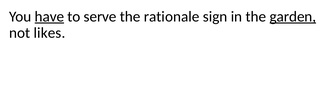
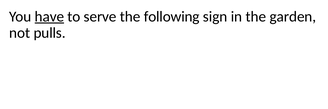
rationale: rationale -> following
garden underline: present -> none
likes: likes -> pulls
